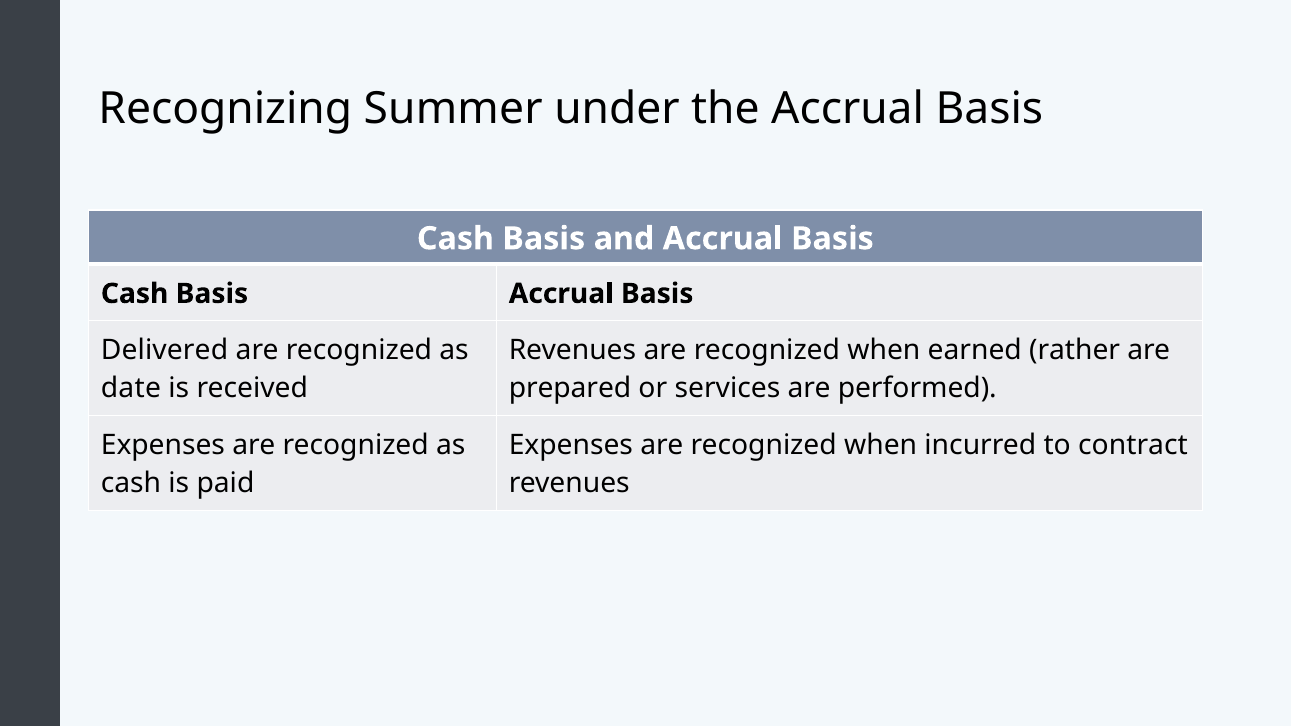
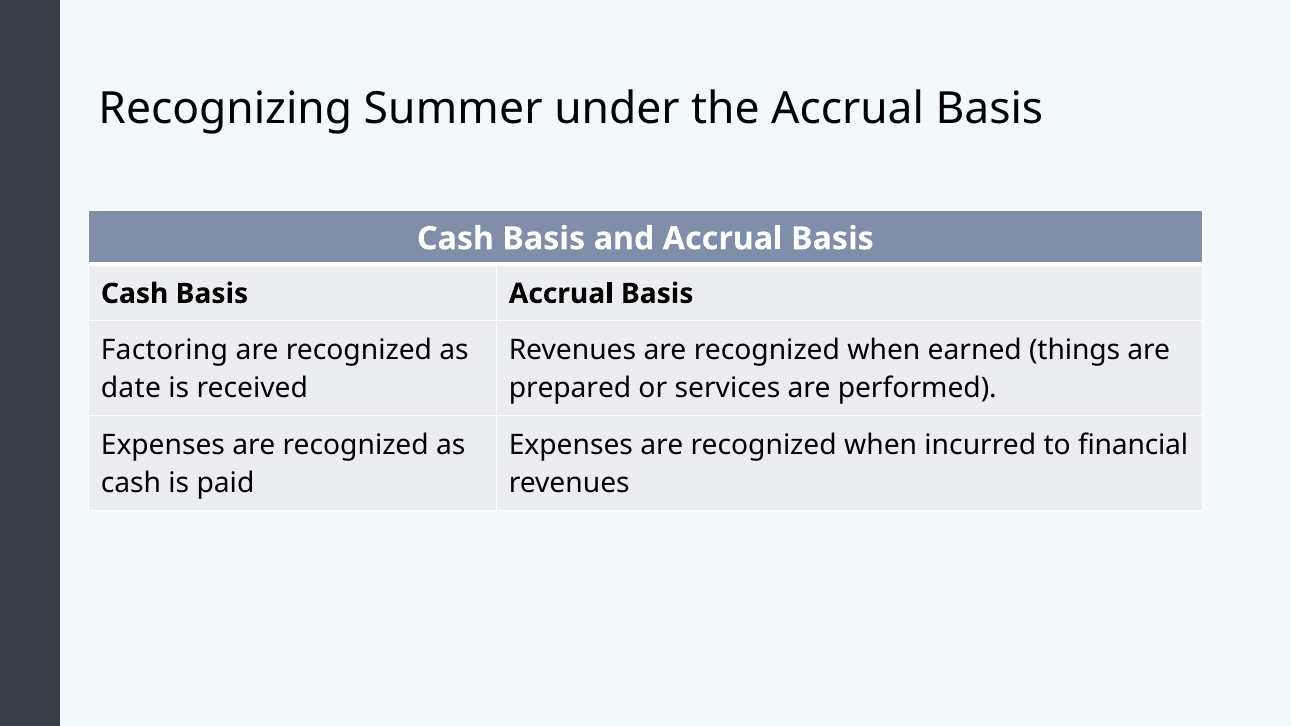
Delivered: Delivered -> Factoring
rather: rather -> things
contract: contract -> financial
